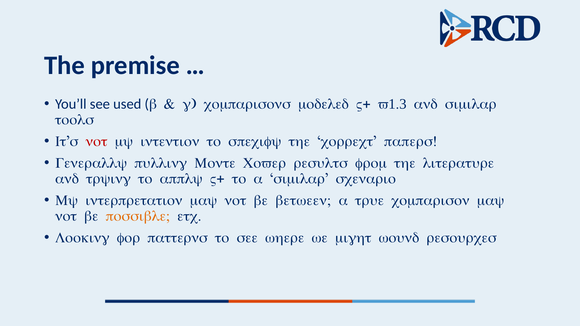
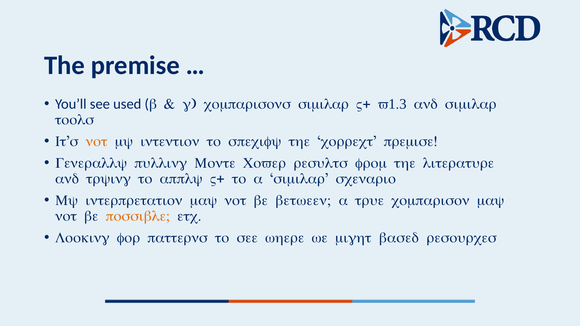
comparisons modeled: modeled -> similar
not at (97, 142) colour: red -> orange
correct papers: papers -> premise
wound: wound -> based
